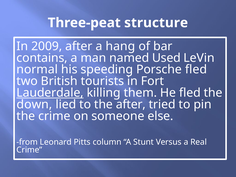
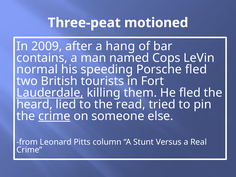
structure: structure -> motioned
Used: Used -> Cops
down: down -> heard
the after: after -> read
crime at (54, 116) underline: none -> present
